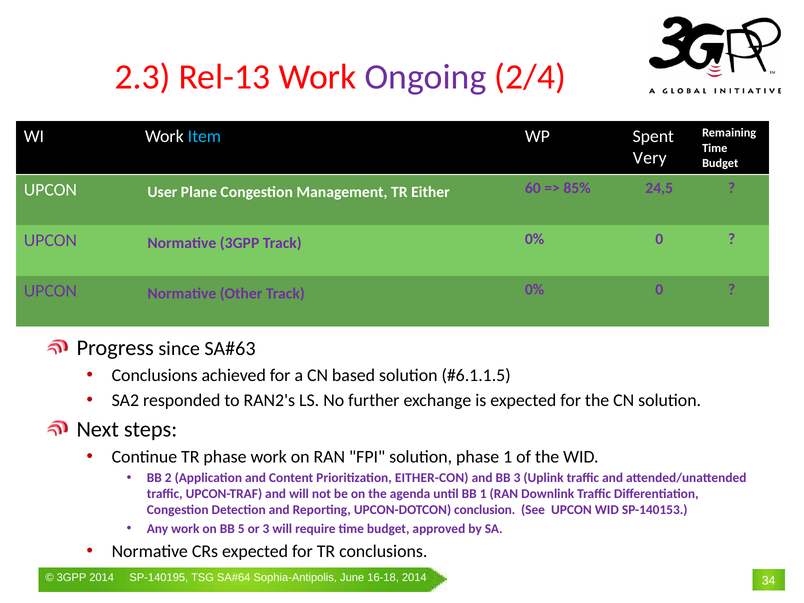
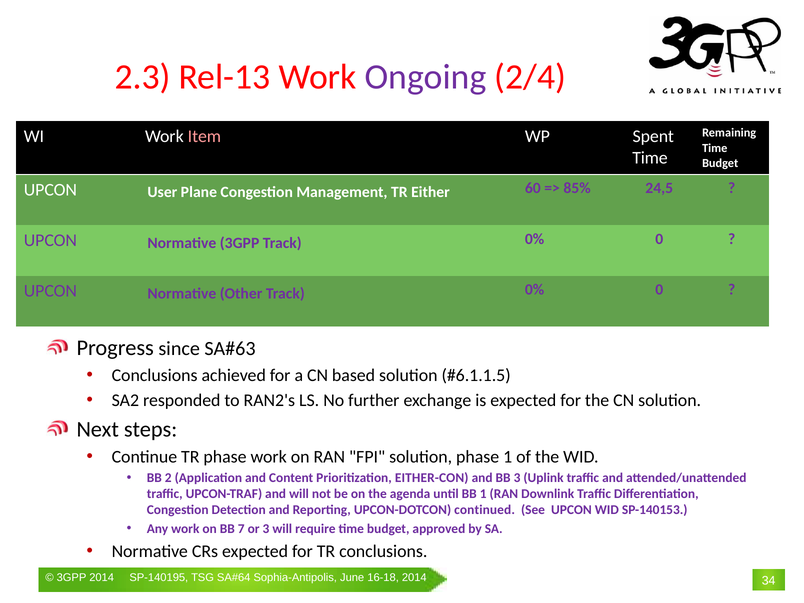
Item colour: light blue -> pink
Very at (650, 158): Very -> Time
conclusion: conclusion -> continued
5: 5 -> 7
